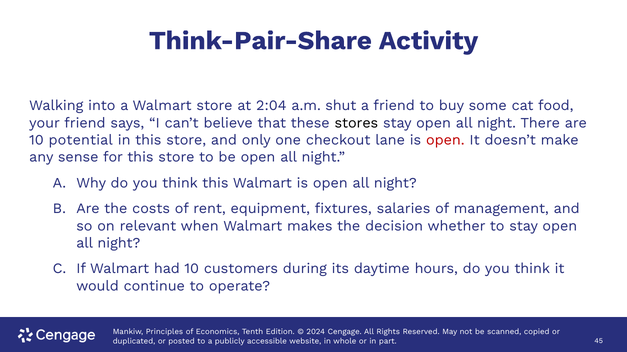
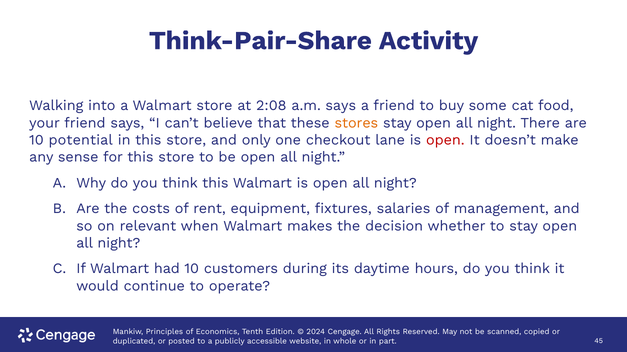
2:04: 2:04 -> 2:08
a.m shut: shut -> says
stores colour: black -> orange
